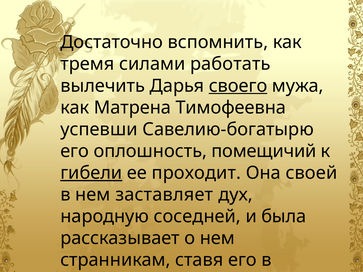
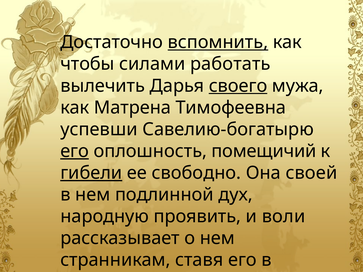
вспомнить underline: none -> present
тремя: тремя -> чтобы
его at (75, 151) underline: none -> present
проходит: проходит -> свободно
заставляет: заставляет -> подлинной
соседней: соседней -> проявить
была: была -> воли
